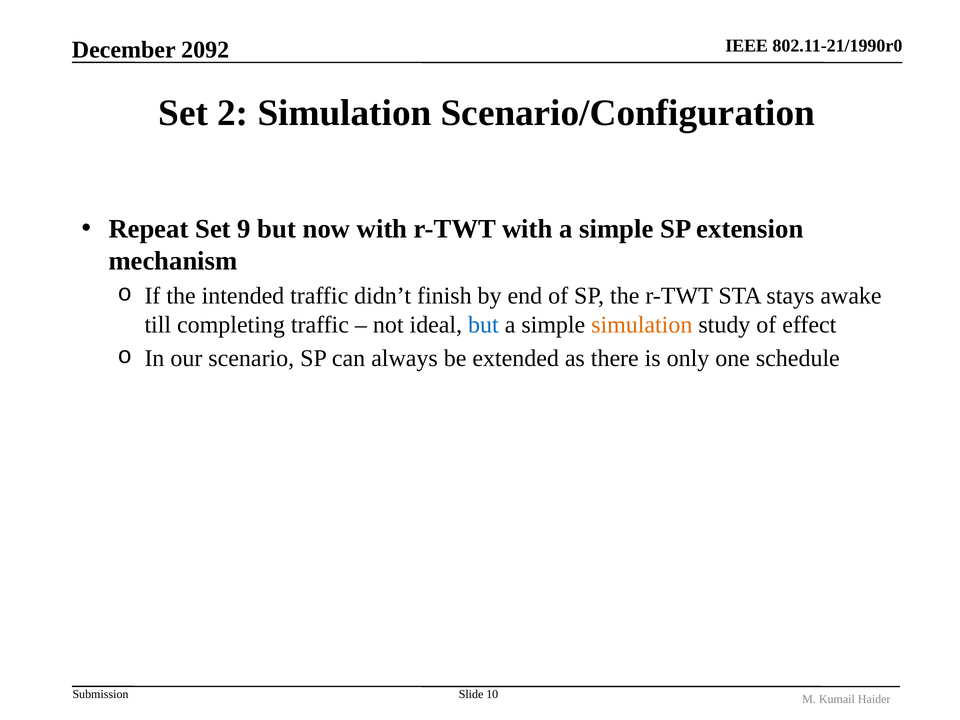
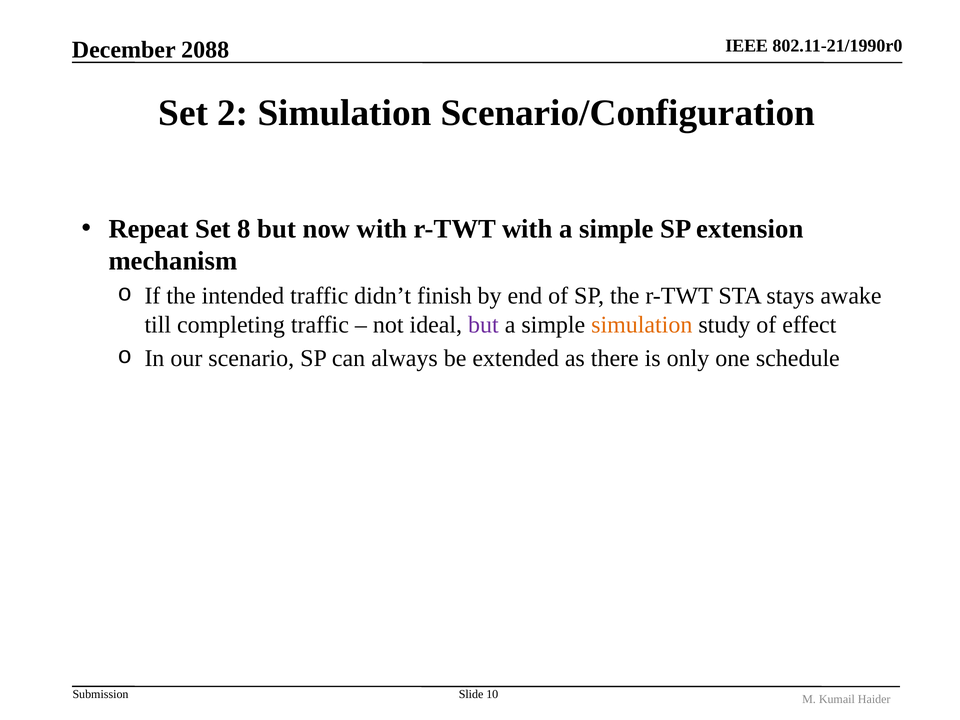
2092: 2092 -> 2088
9: 9 -> 8
but at (483, 325) colour: blue -> purple
